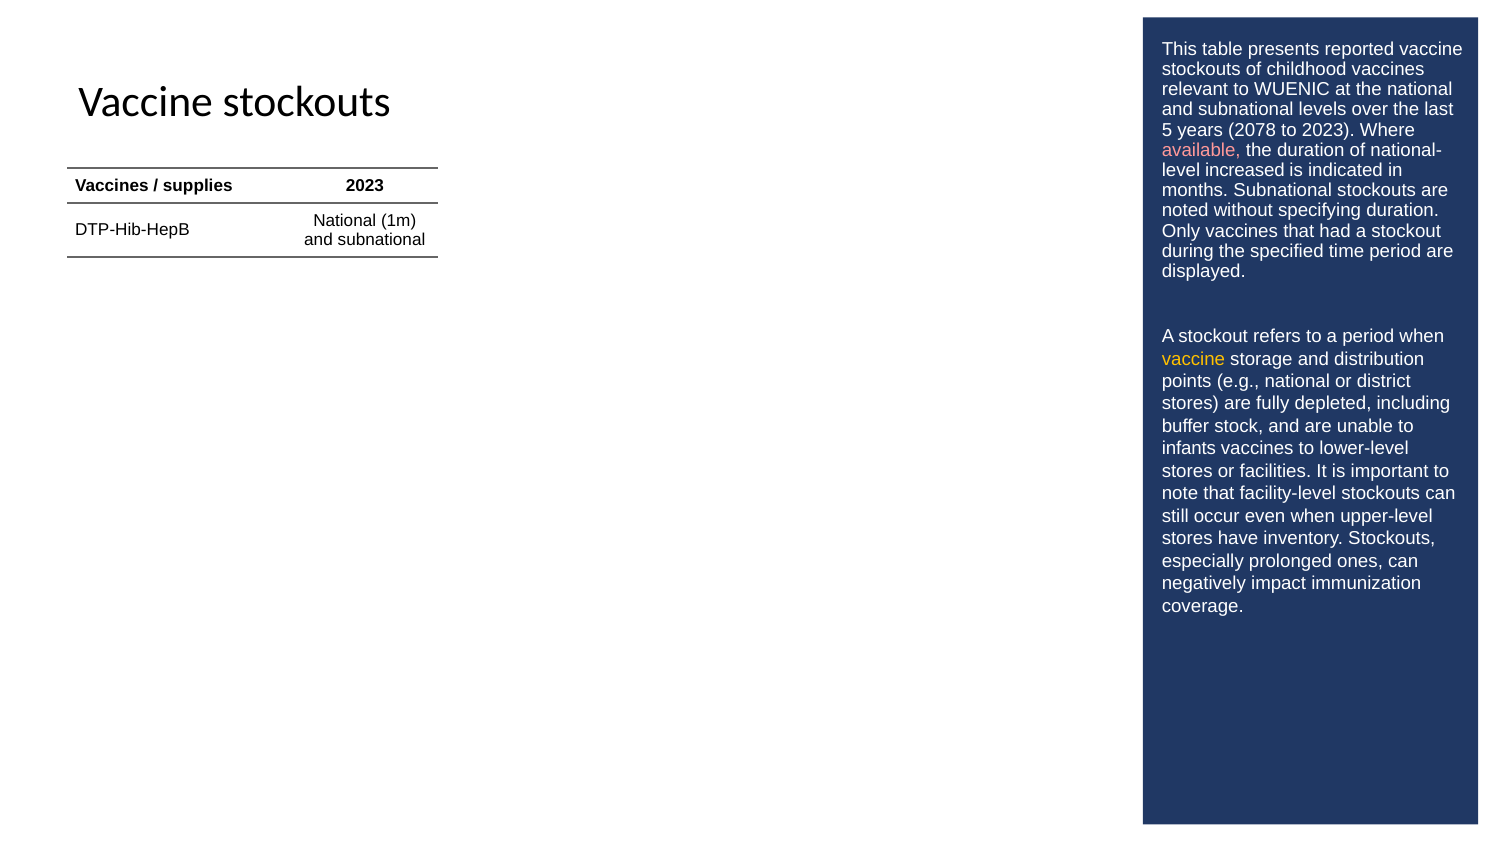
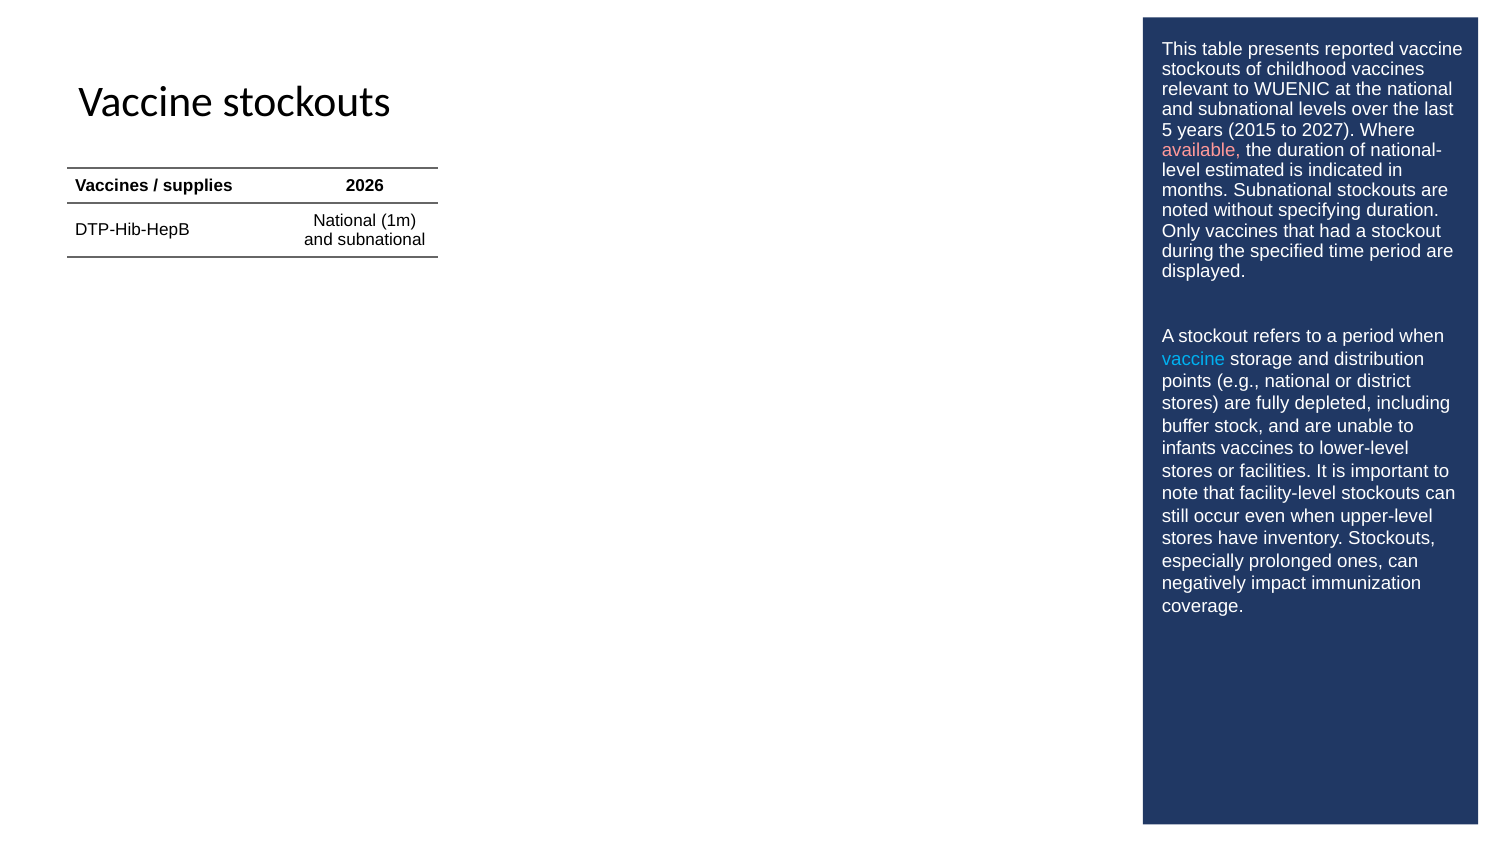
2078: 2078 -> 2015
to 2023: 2023 -> 2027
increased: increased -> estimated
supplies 2023: 2023 -> 2026
vaccine at (1193, 359) colour: yellow -> light blue
